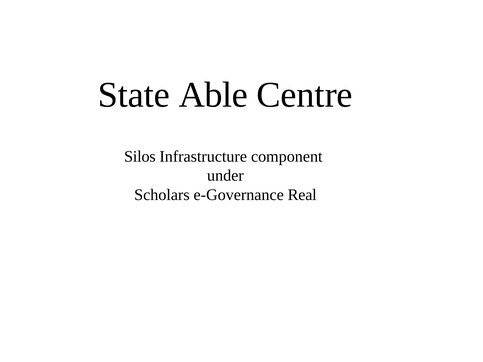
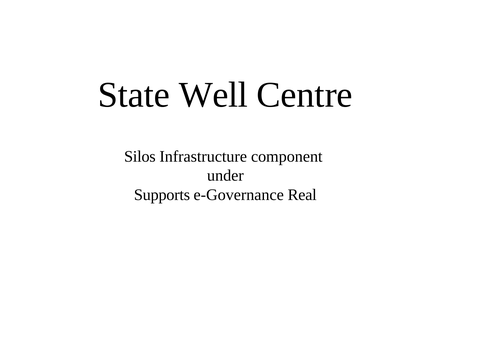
Able: Able -> Well
Scholars: Scholars -> Supports
